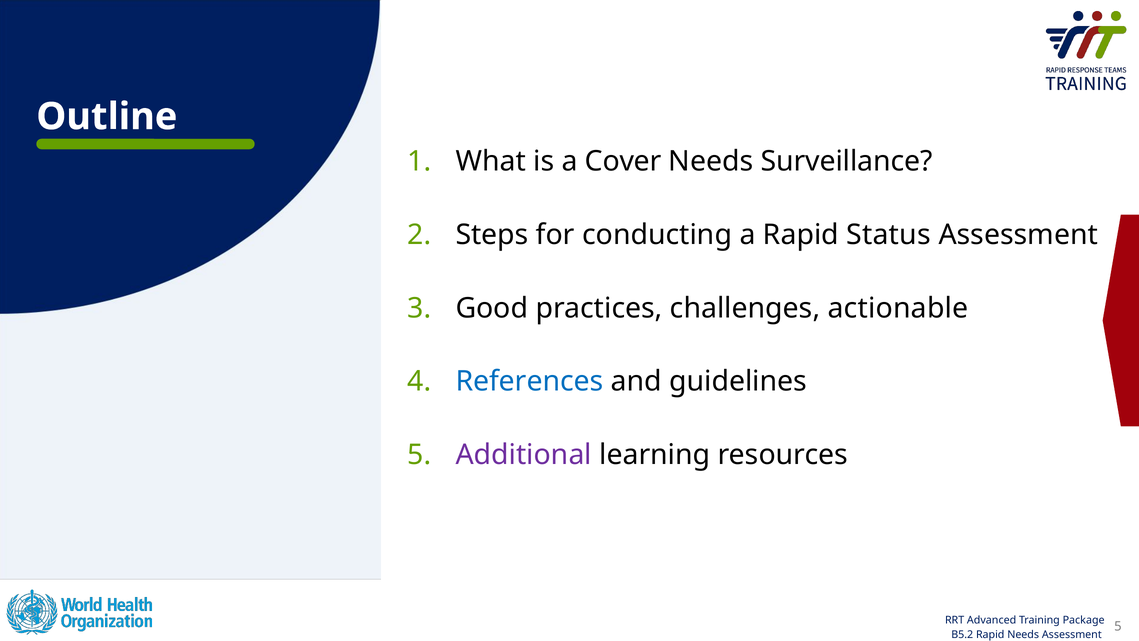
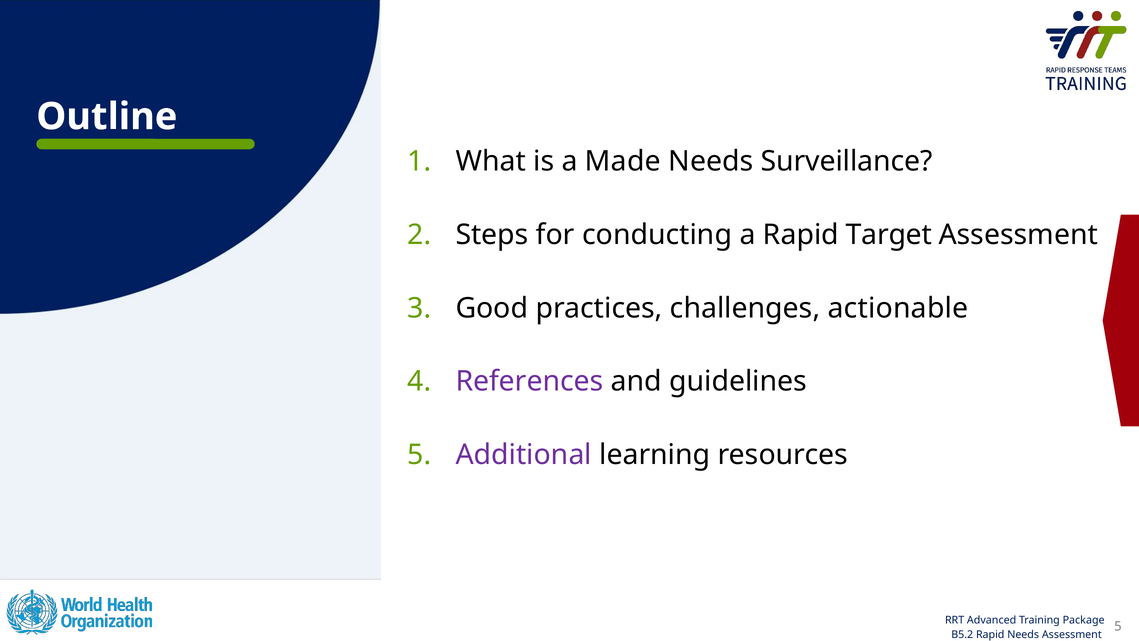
Cover: Cover -> Made
Status: Status -> Target
References colour: blue -> purple
